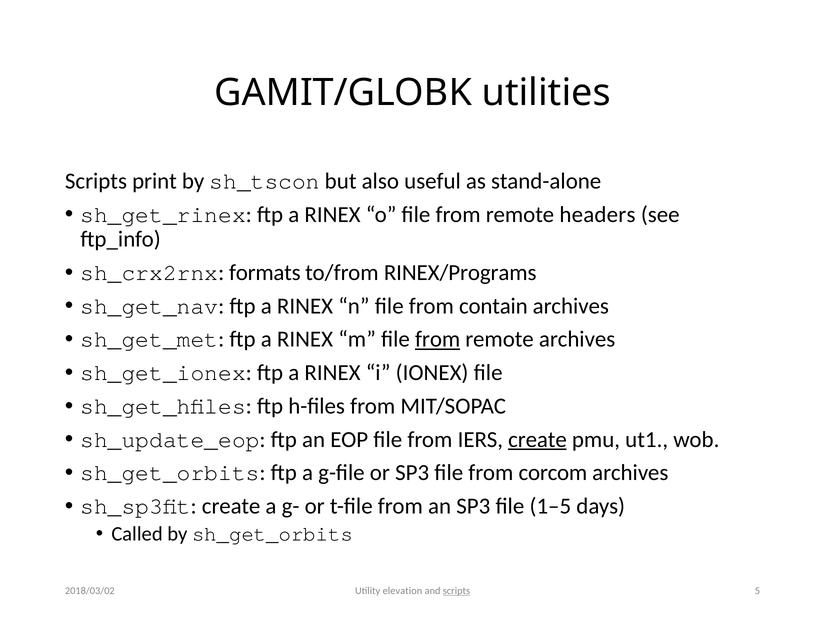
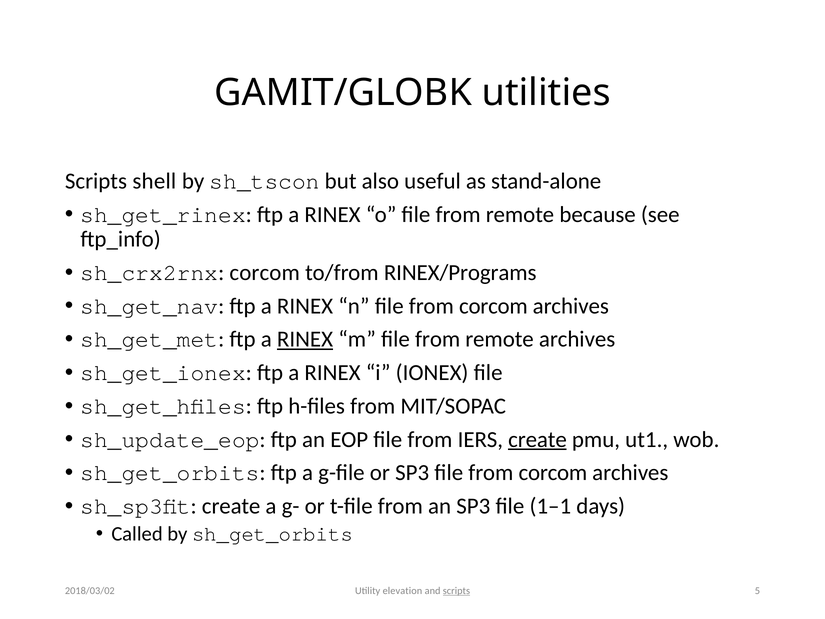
print: print -> shell
headers: headers -> because
sh_crx2rnx formats: formats -> corcom
n file from contain: contain -> corcom
RINEX at (305, 339) underline: none -> present
from at (438, 339) underline: present -> none
1–5: 1–5 -> 1–1
